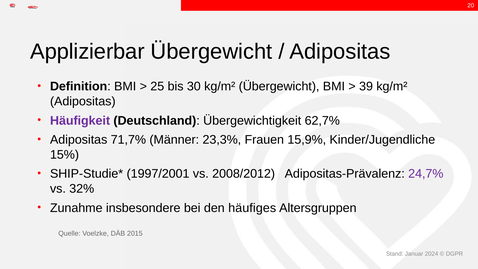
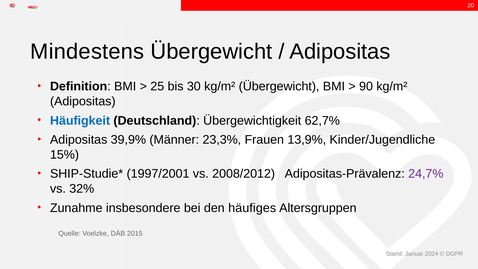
Applizierbar: Applizierbar -> Mindestens
39: 39 -> 90
Häufigkeit colour: purple -> blue
71,7%: 71,7% -> 39,9%
15,9%: 15,9% -> 13,9%
